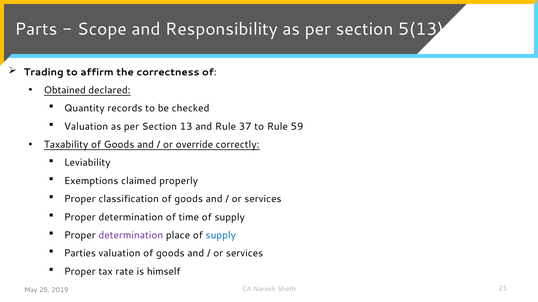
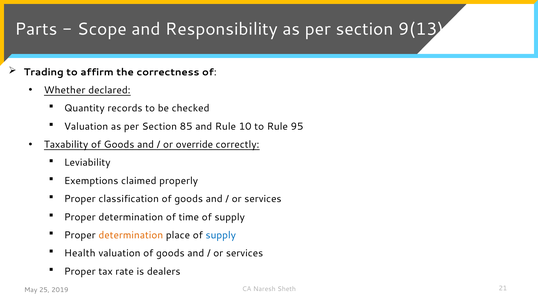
5(13: 5(13 -> 9(13
Obtained: Obtained -> Whether
13: 13 -> 85
37: 37 -> 10
59: 59 -> 95
determination at (131, 236) colour: purple -> orange
Parties: Parties -> Health
himself: himself -> dealers
